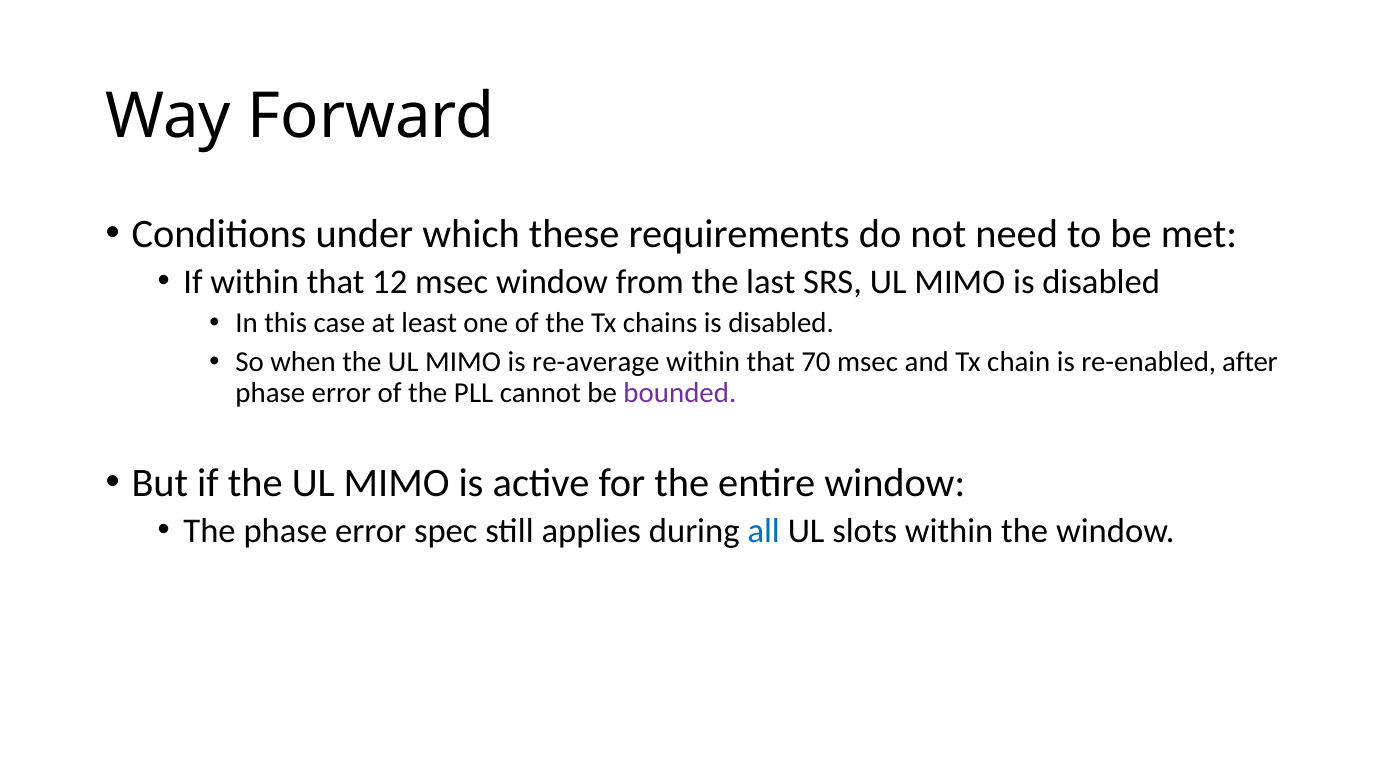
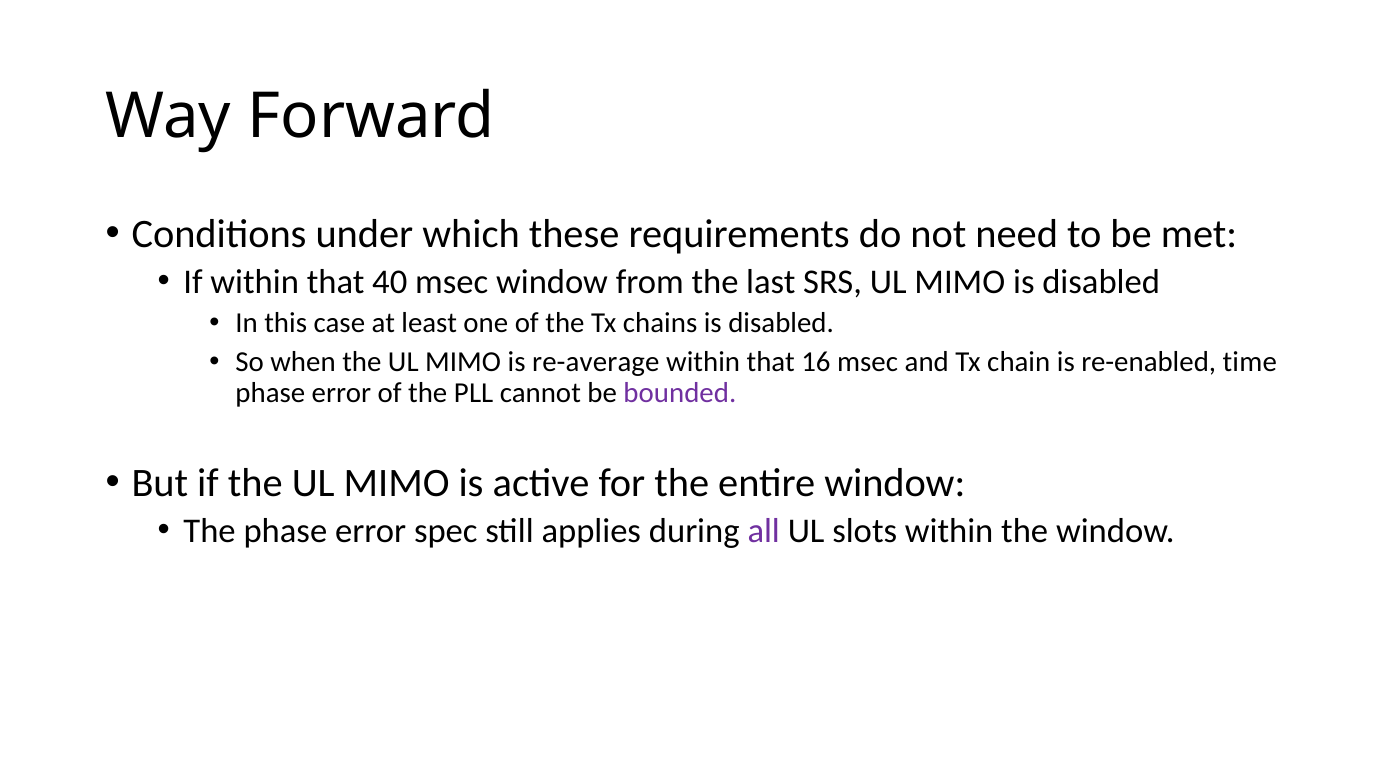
12: 12 -> 40
70: 70 -> 16
after: after -> time
all colour: blue -> purple
